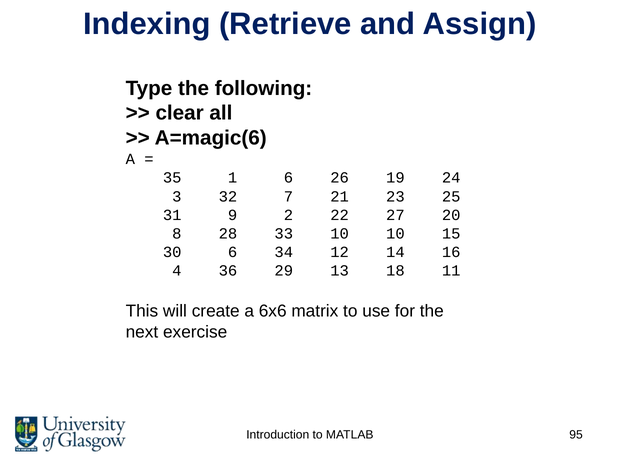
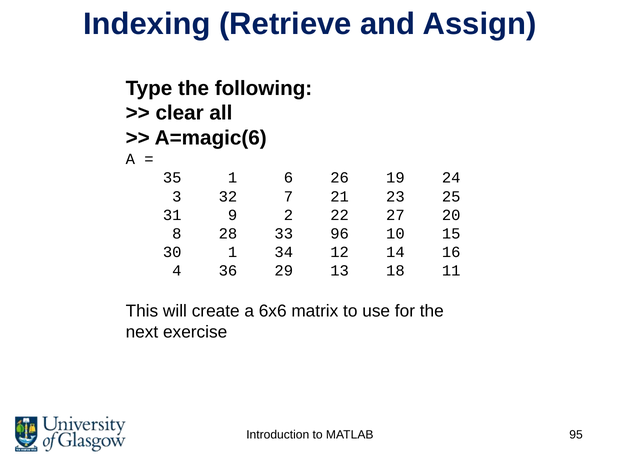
33 10: 10 -> 96
30 6: 6 -> 1
